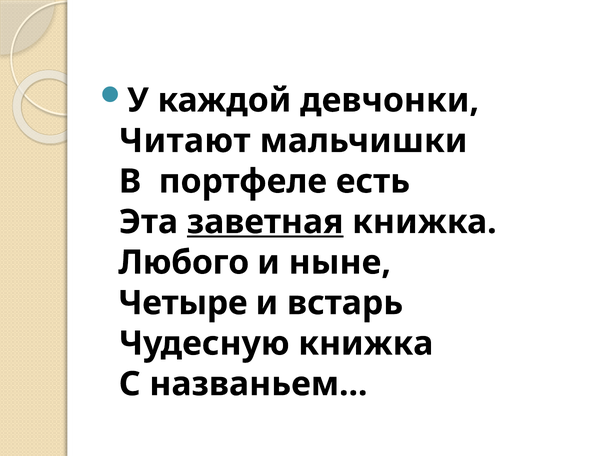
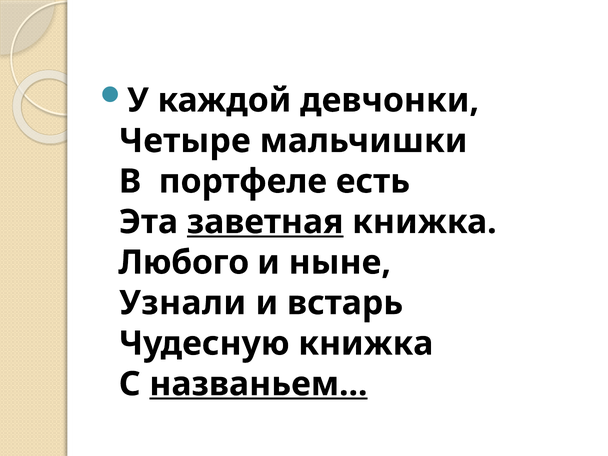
Читают: Читают -> Четыре
Четыре: Четыре -> Узнали
названьем underline: none -> present
